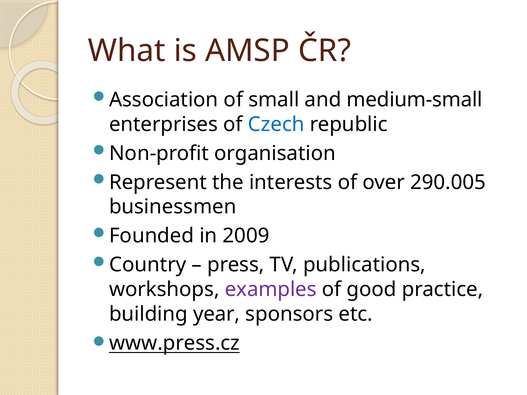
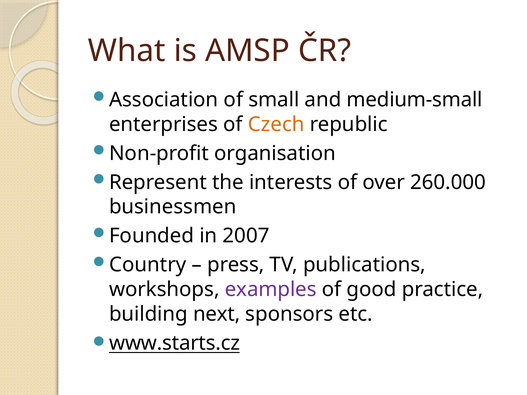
Czech colour: blue -> orange
290.005: 290.005 -> 260.000
2009: 2009 -> 2007
year: year -> next
www.press.cz: www.press.cz -> www.starts.cz
